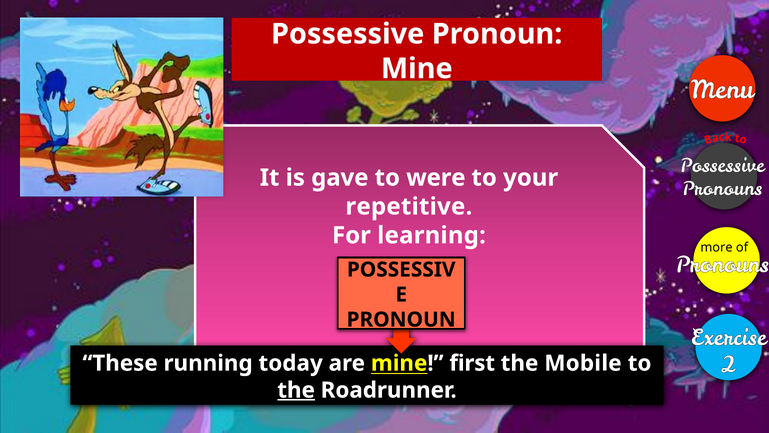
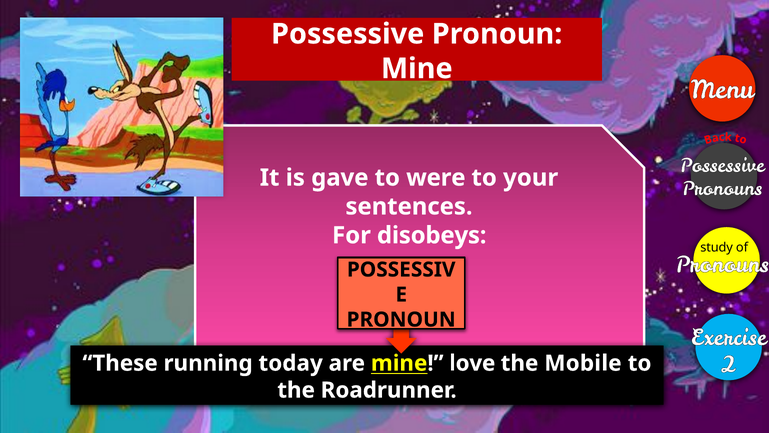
repetitive: repetitive -> sentences
learning: learning -> disobeys
more: more -> study
first: first -> love
the at (296, 390) underline: present -> none
